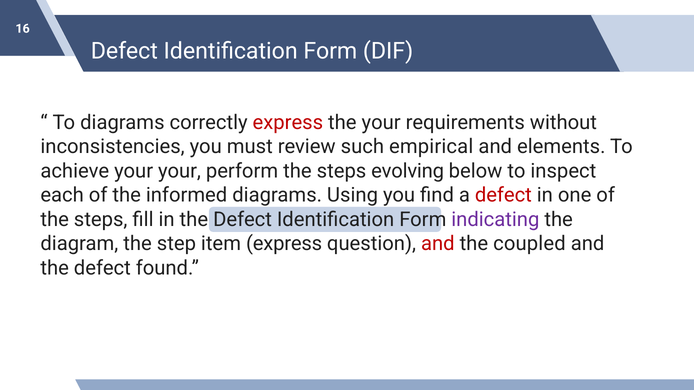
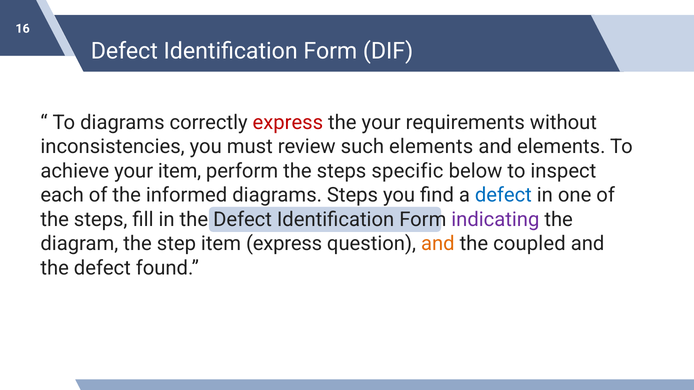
such empirical: empirical -> elements
your your: your -> item
evolving: evolving -> specific
diagrams Using: Using -> Steps
defect at (503, 195) colour: red -> blue
and at (438, 244) colour: red -> orange
